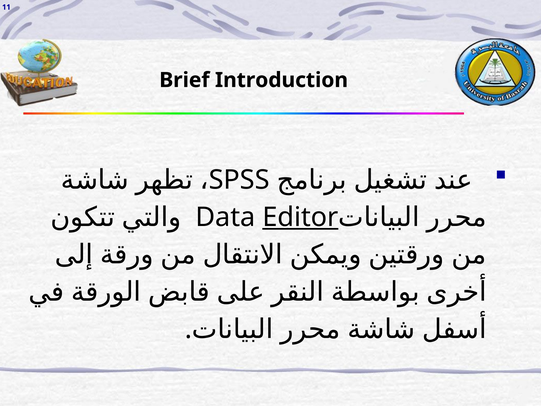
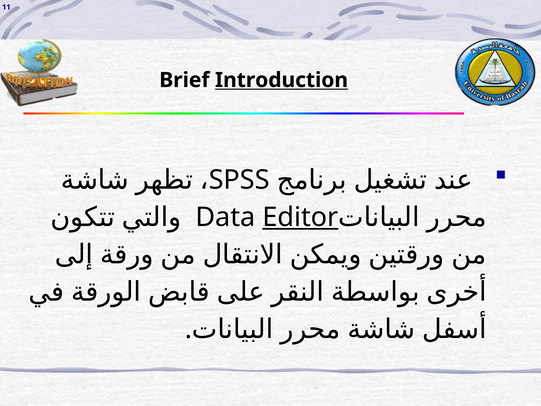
Introduction underline: none -> present
